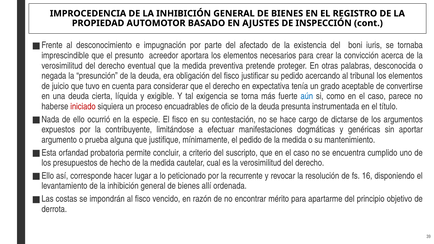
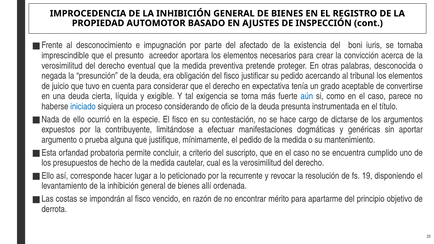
iniciado colour: red -> blue
encuadrables: encuadrables -> considerando
16: 16 -> 19
